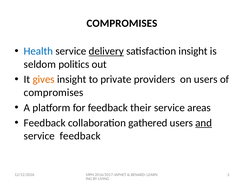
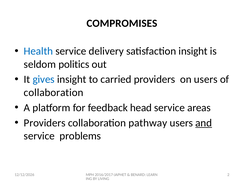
delivery underline: present -> none
gives colour: orange -> blue
private: private -> carried
compromises at (54, 92): compromises -> collaboration
their: their -> head
Feedback at (45, 123): Feedback -> Providers
gathered: gathered -> pathway
service feedback: feedback -> problems
